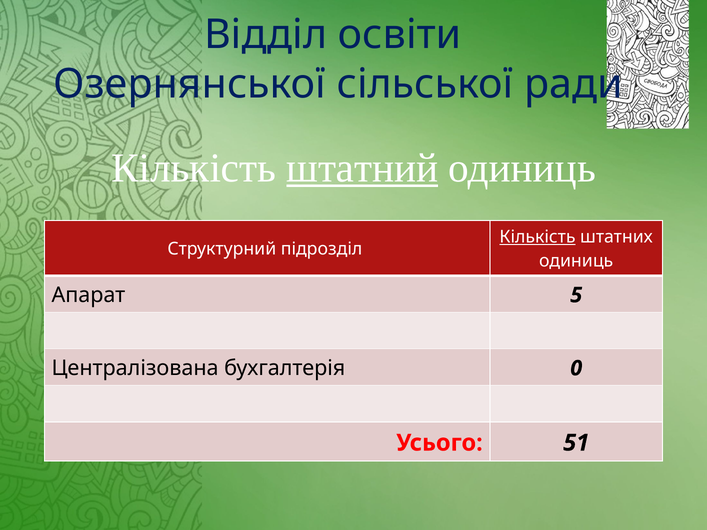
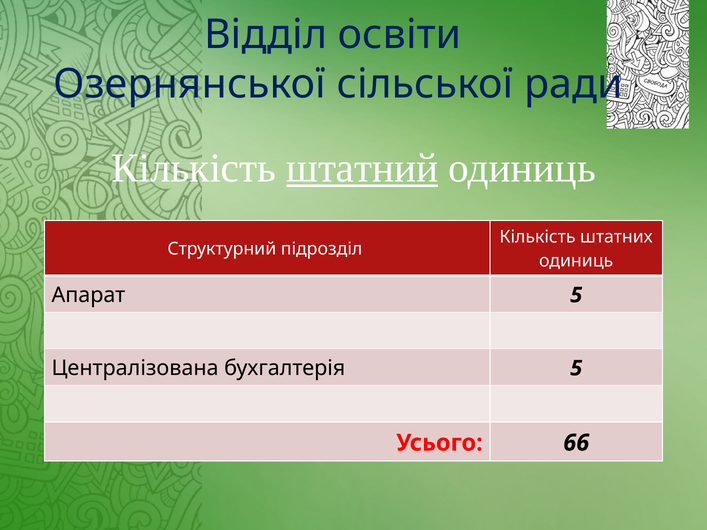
Кількість at (537, 237) underline: present -> none
бухгалтерія 0: 0 -> 5
51: 51 -> 66
